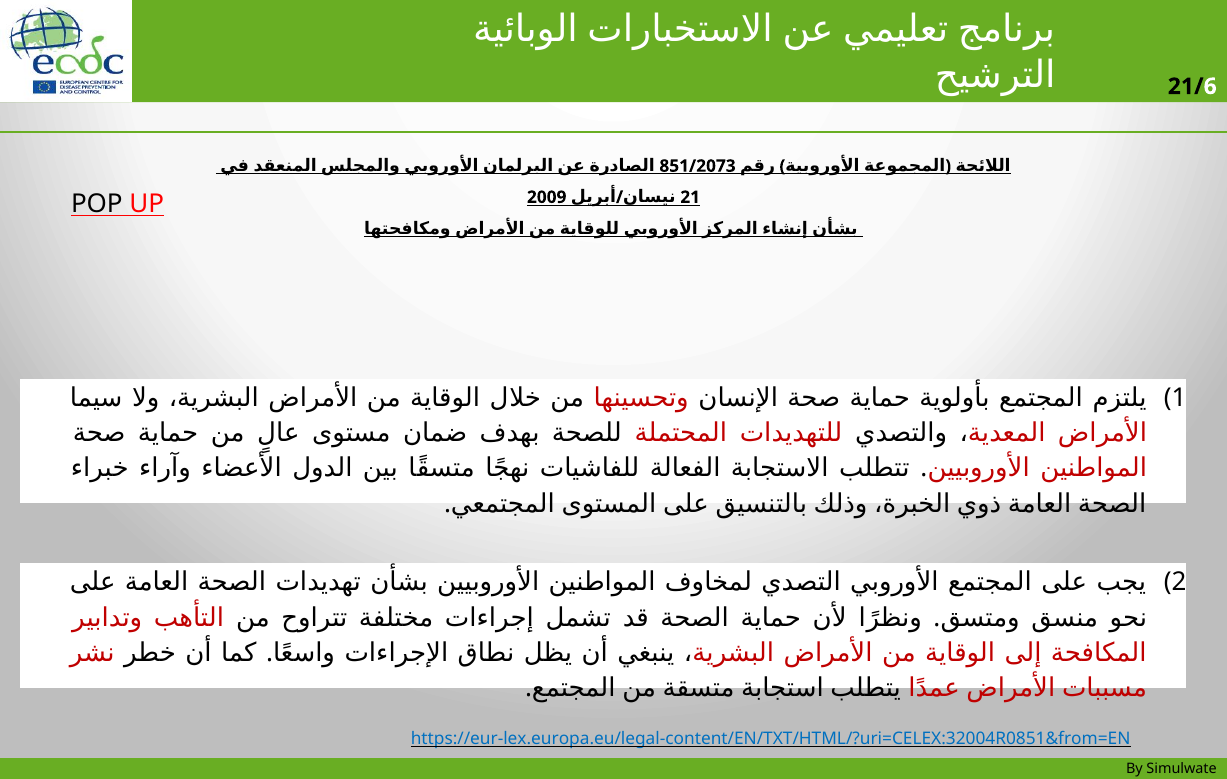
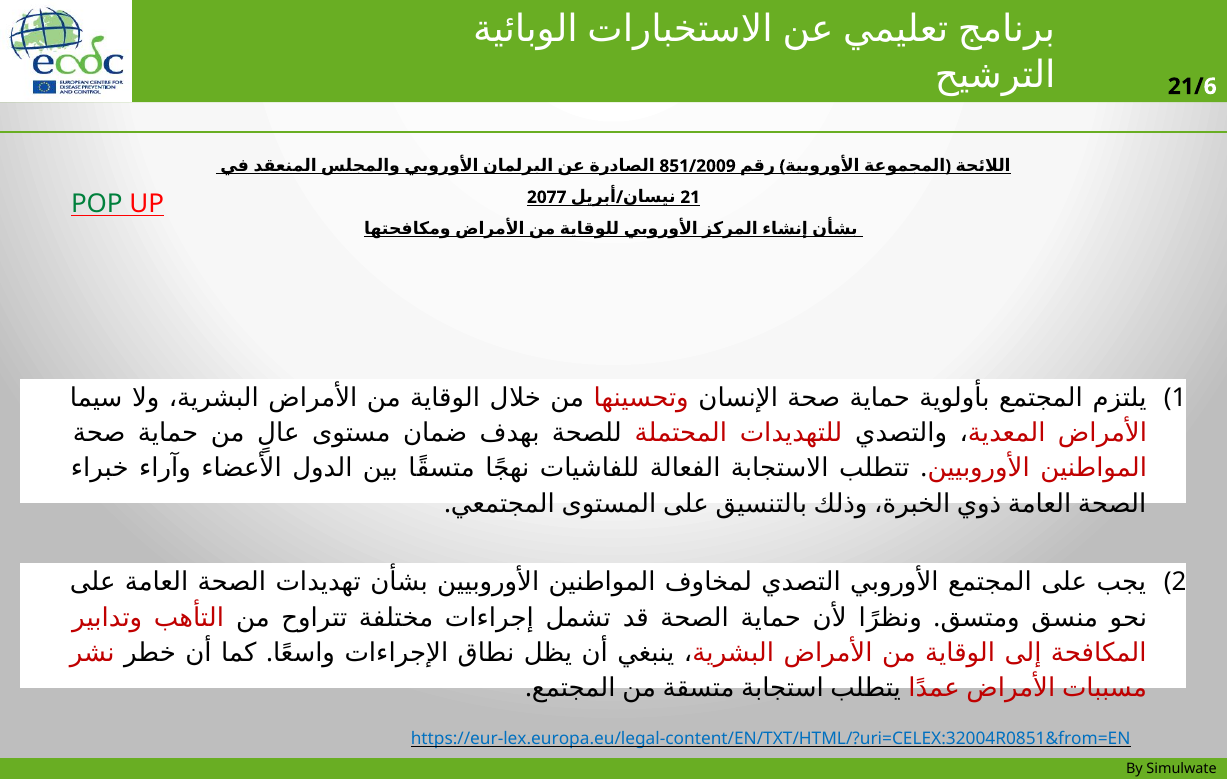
851/2073: 851/2073 -> 851/2009
2009: 2009 -> 2077
POP colour: black -> green
